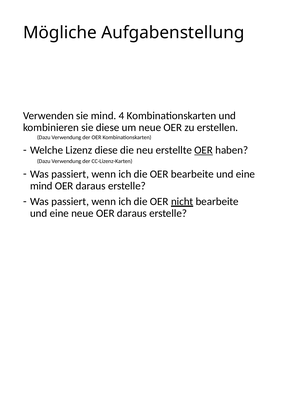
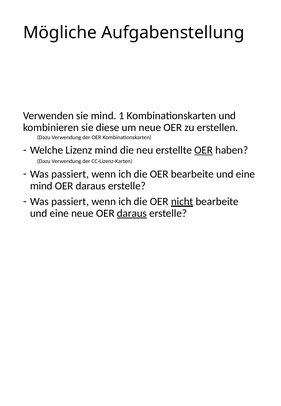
4: 4 -> 1
Lizenz diese: diese -> mind
daraus at (132, 213) underline: none -> present
